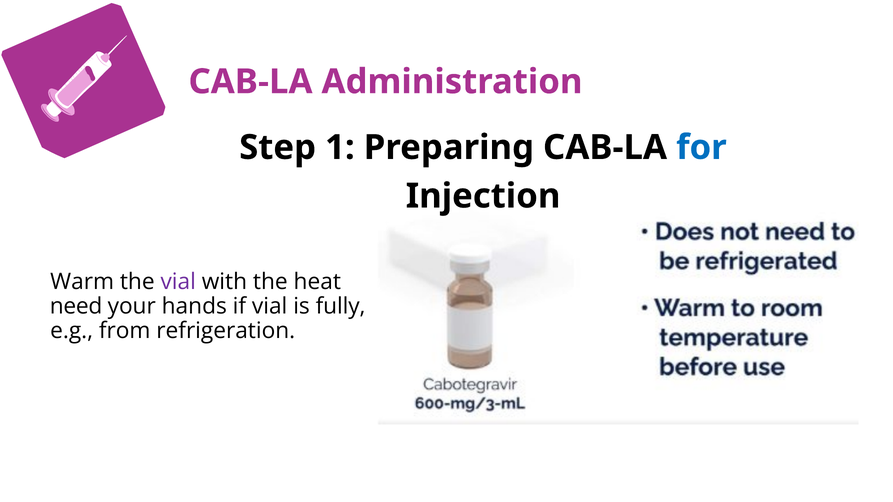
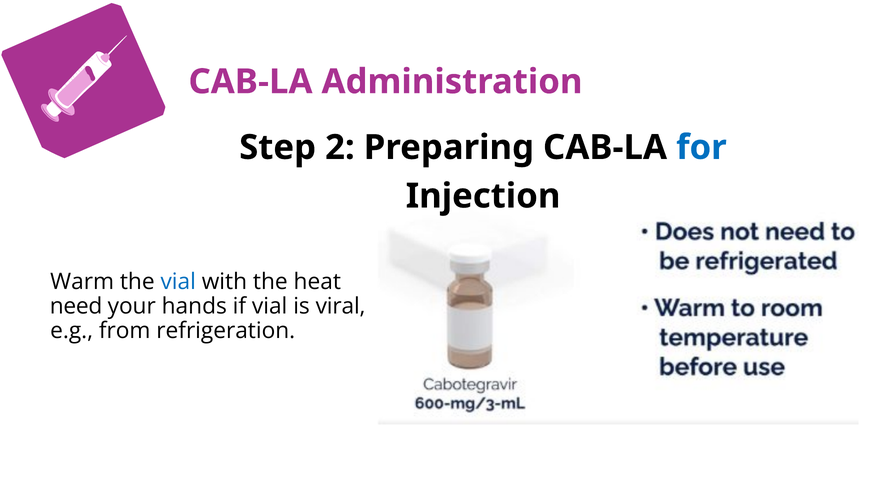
1: 1 -> 2
vial at (178, 282) colour: purple -> blue
fully: fully -> viral
